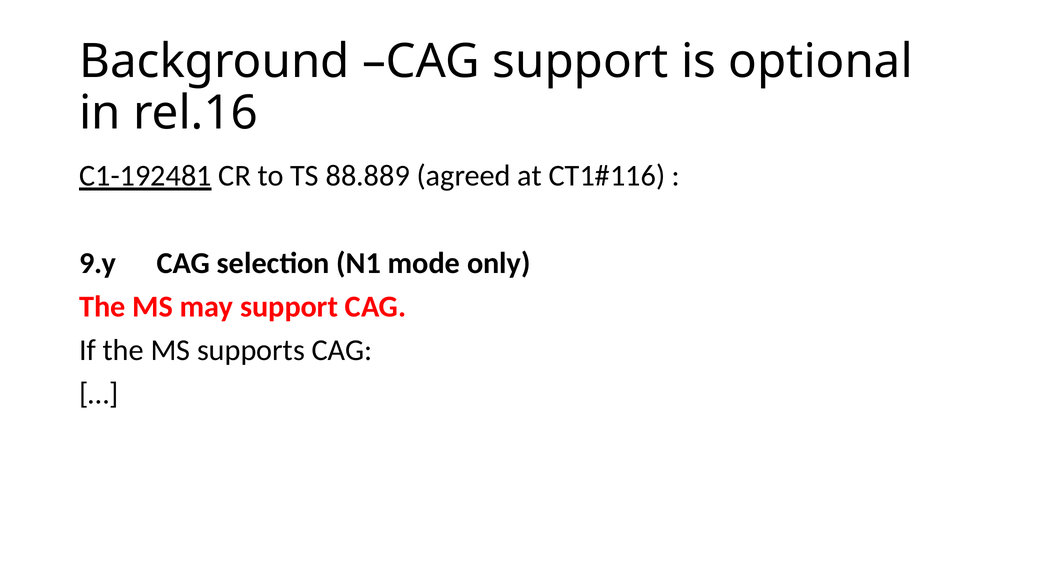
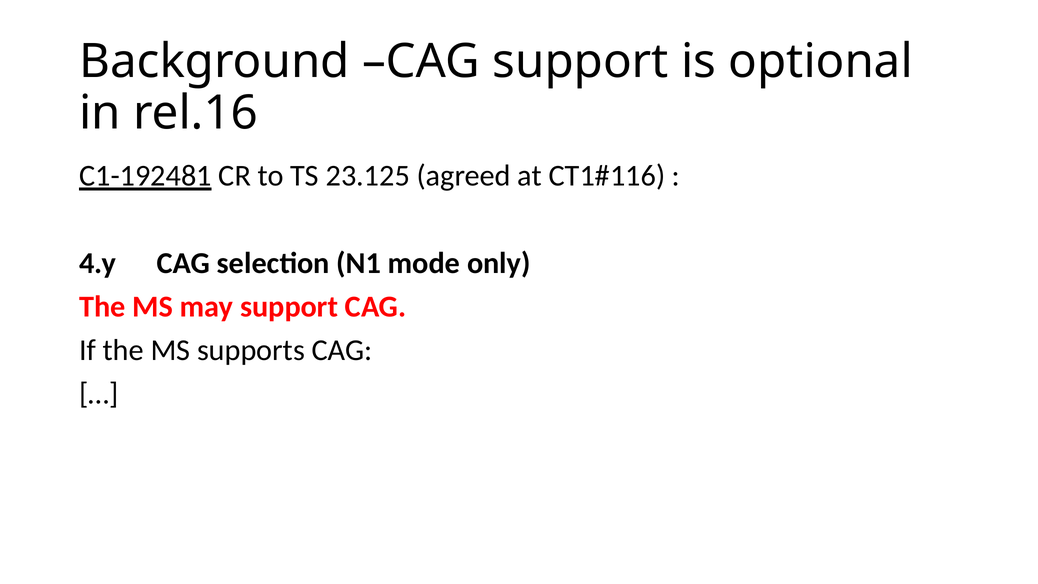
88.889: 88.889 -> 23.125
9.y: 9.y -> 4.y
